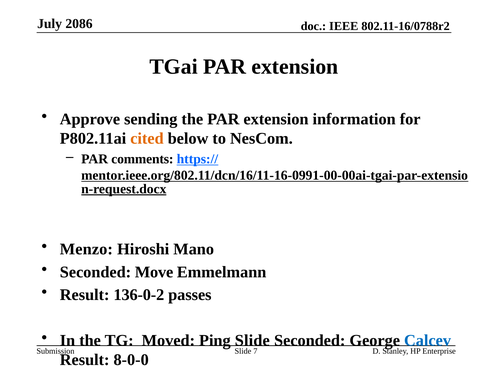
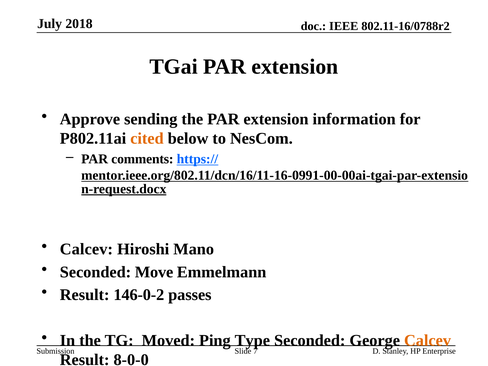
2086: 2086 -> 2018
Menzo at (86, 249): Menzo -> Calcev
136-0-2: 136-0-2 -> 146-0-2
Ping Slide: Slide -> Type
Calcev at (428, 340) colour: blue -> orange
